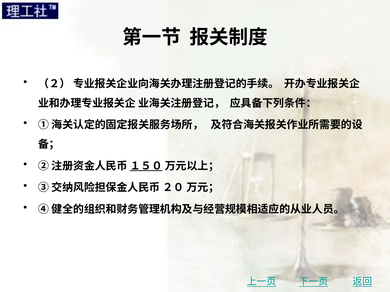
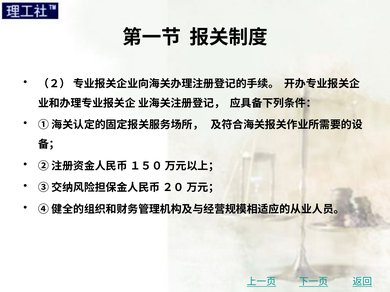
１５０ underline: present -> none
